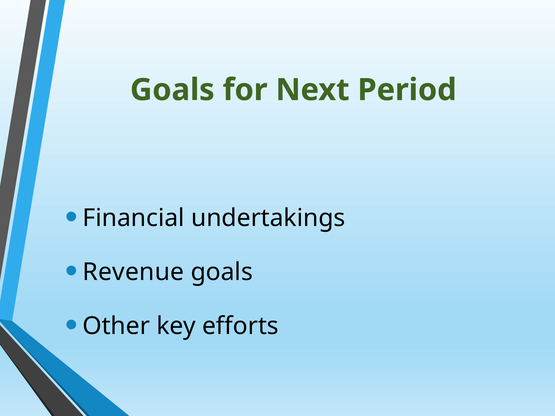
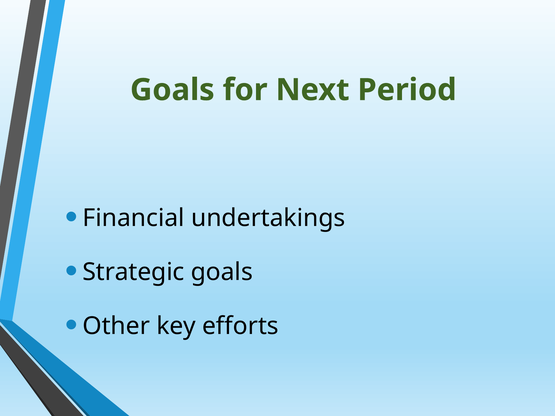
Revenue: Revenue -> Strategic
